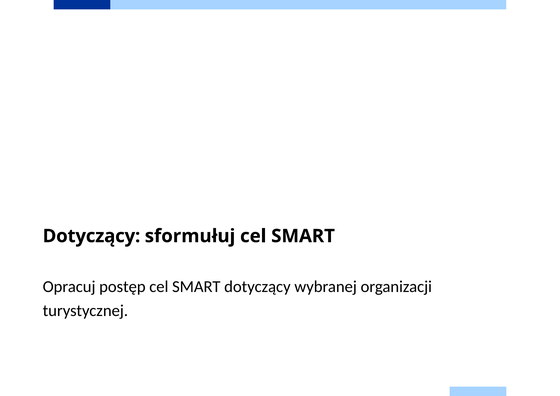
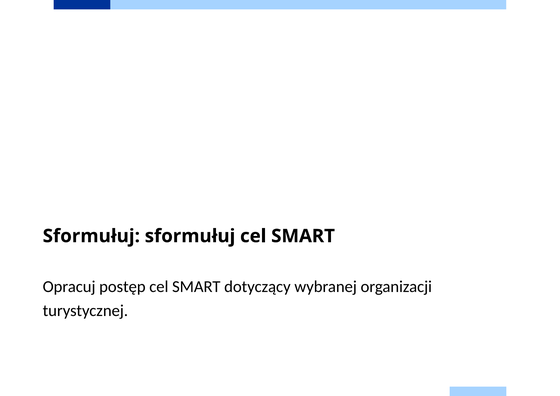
Dotyczący at (91, 236): Dotyczący -> Sformułuj
